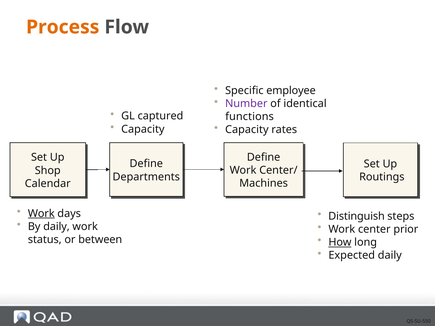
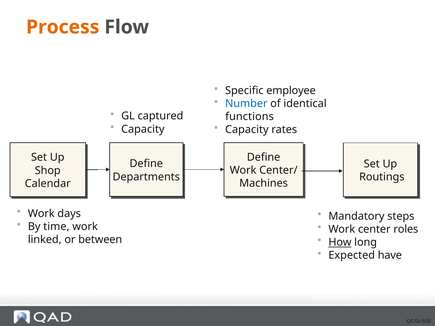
Number colour: purple -> blue
Work at (41, 214) underline: present -> none
Distinguish: Distinguish -> Mandatory
By daily: daily -> time
prior: prior -> roles
status: status -> linked
Expected daily: daily -> have
